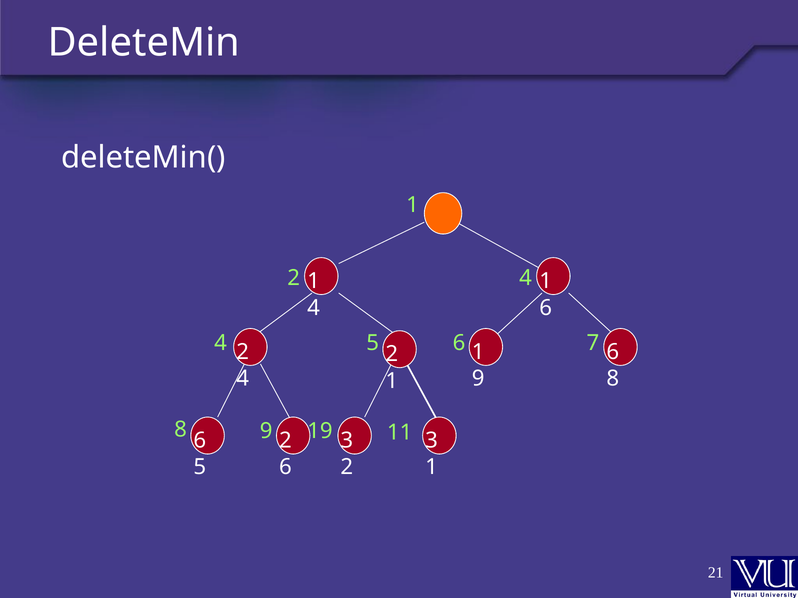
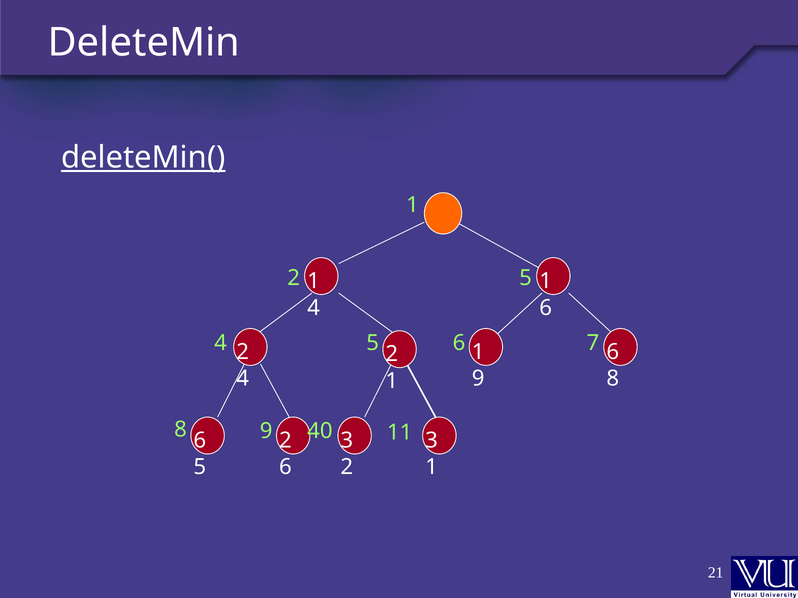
deleteMin( underline: none -> present
4 at (526, 278): 4 -> 5
19: 19 -> 40
